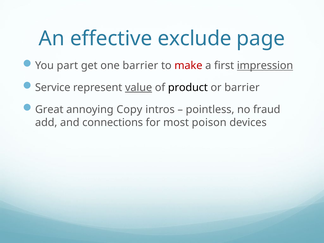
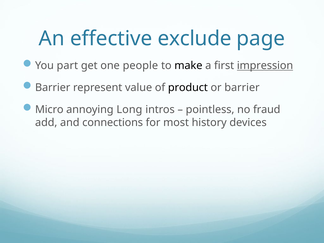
one barrier: barrier -> people
make colour: red -> black
Service at (53, 88): Service -> Barrier
value underline: present -> none
Great: Great -> Micro
Copy: Copy -> Long
poison: poison -> history
